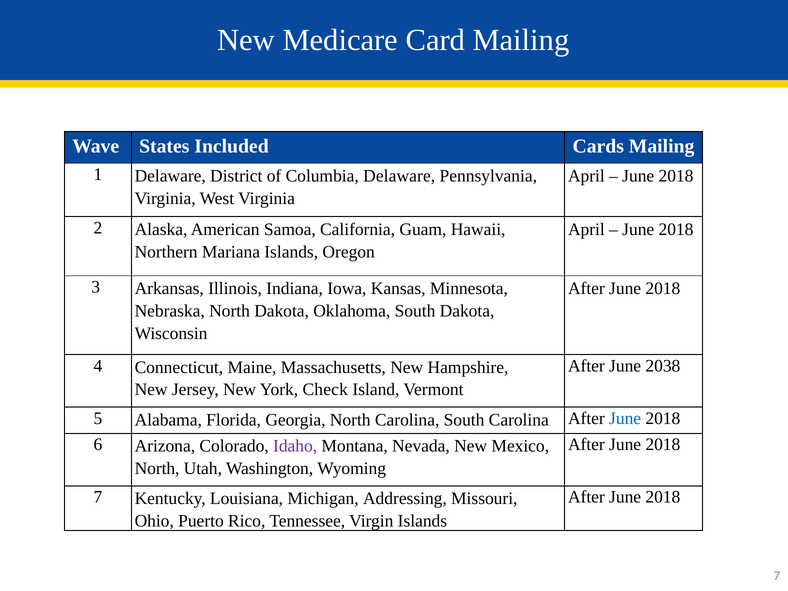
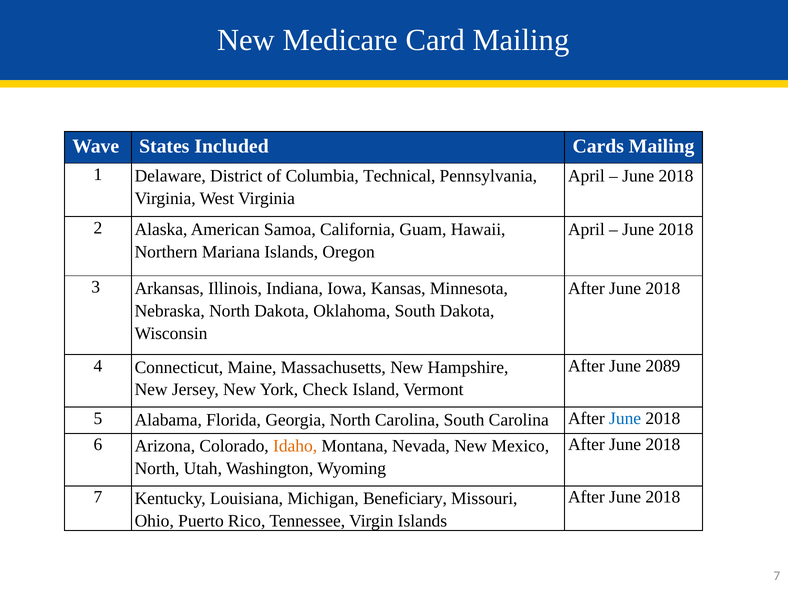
Columbia Delaware: Delaware -> Technical
2038: 2038 -> 2089
Idaho colour: purple -> orange
Addressing: Addressing -> Beneficiary
